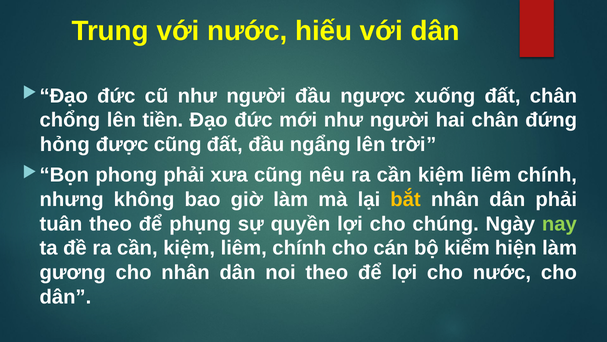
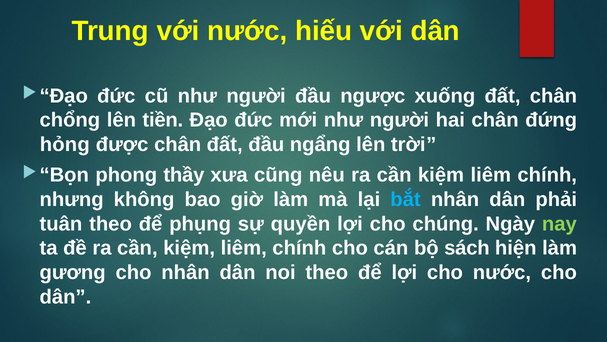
được cũng: cũng -> chân
phong phải: phải -> thầy
bắt colour: yellow -> light blue
kiểm: kiểm -> sách
